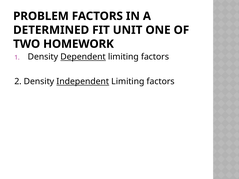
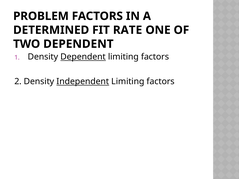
UNIT: UNIT -> RATE
TWO HOMEWORK: HOMEWORK -> DEPENDENT
